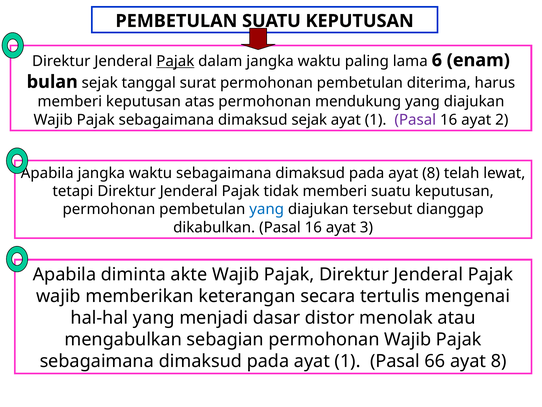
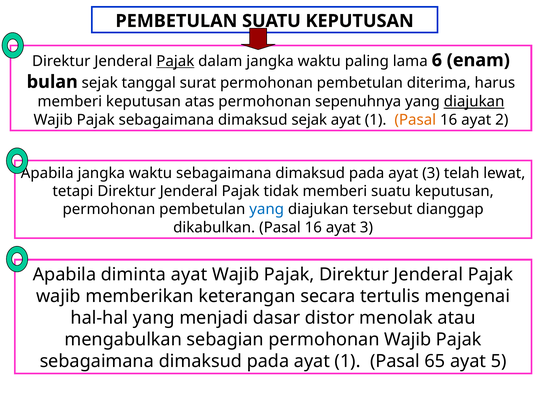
mendukung: mendukung -> sepenuhnya
diajukan at (474, 101) underline: none -> present
Pasal at (415, 120) colour: purple -> orange
pada ayat 8: 8 -> 3
diminta akte: akte -> ayat
66: 66 -> 65
8 at (499, 361): 8 -> 5
